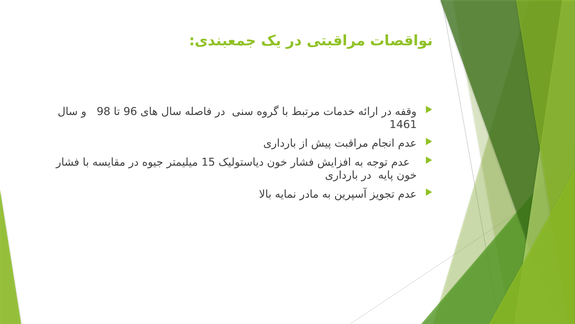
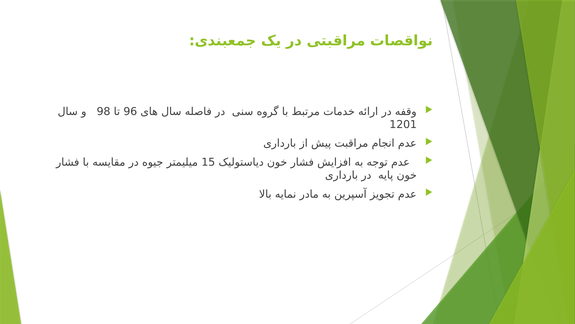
1461: 1461 -> 1201
